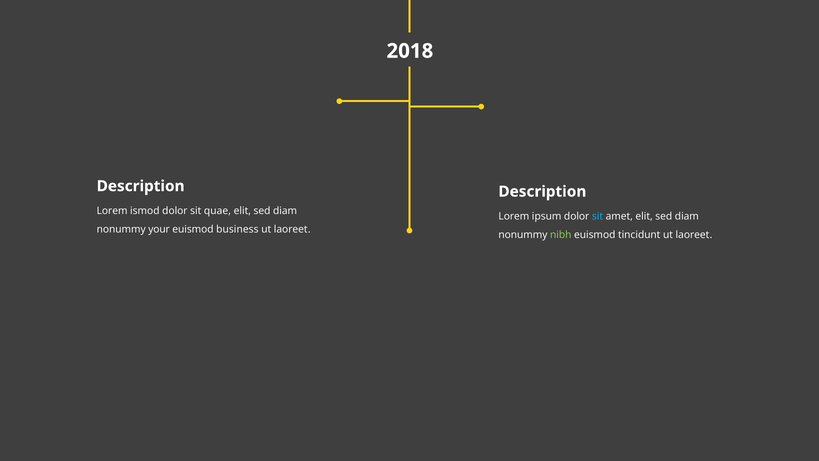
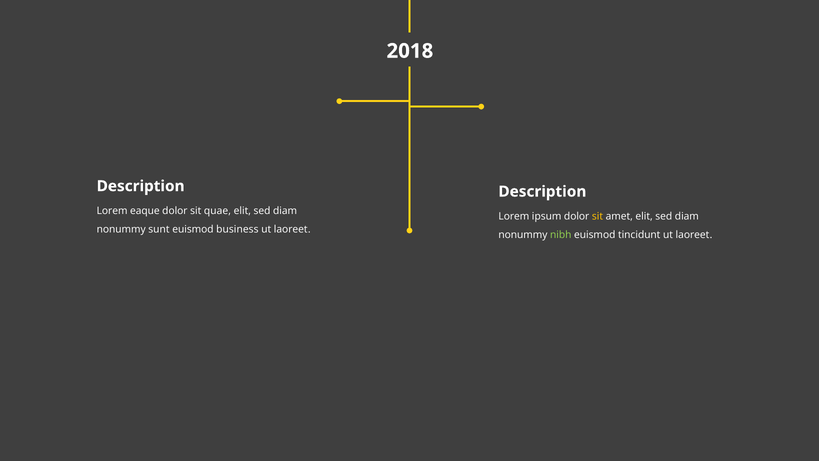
ismod: ismod -> eaque
sit at (598, 216) colour: light blue -> yellow
your: your -> sunt
